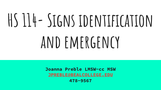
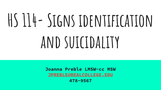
emergency: emergency -> suicidality
